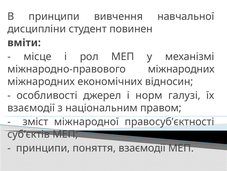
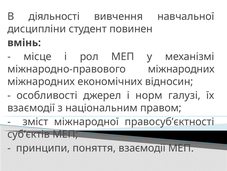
В принципи: принципи -> діяльності
вміти: вміти -> вмінь
